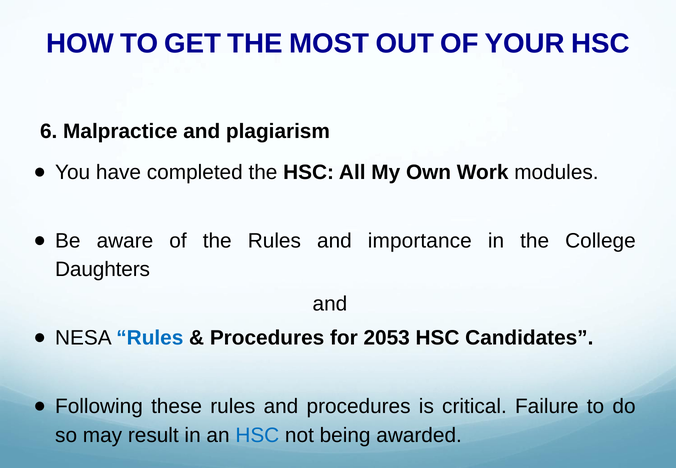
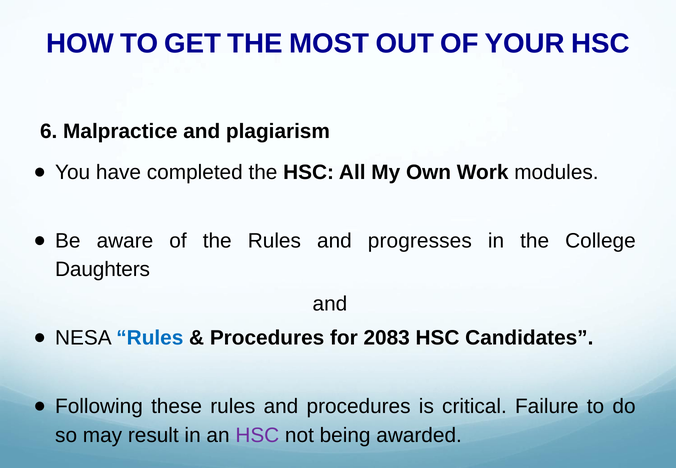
importance: importance -> progresses
2053: 2053 -> 2083
HSC at (257, 435) colour: blue -> purple
